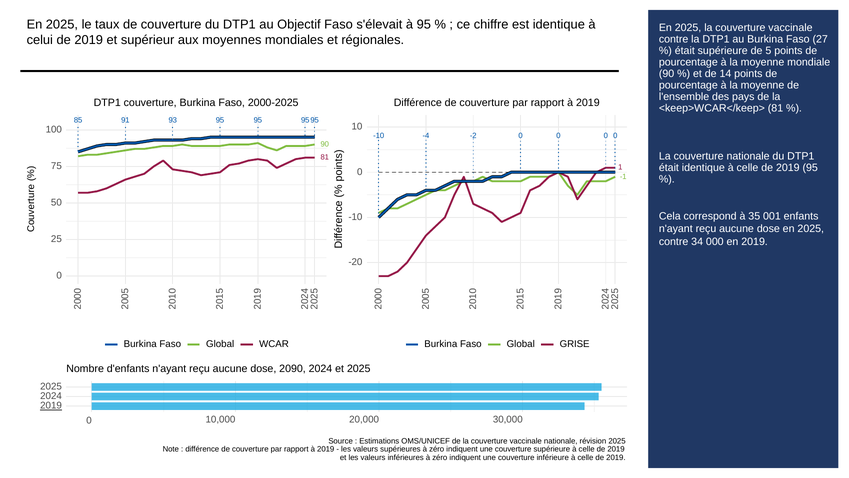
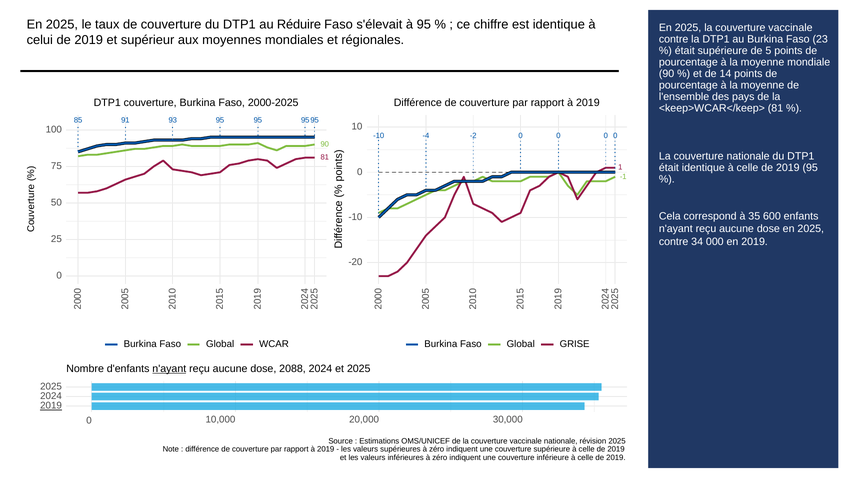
Objectif: Objectif -> Réduire
27: 27 -> 23
001: 001 -> 600
n'ayant at (169, 368) underline: none -> present
2090: 2090 -> 2088
